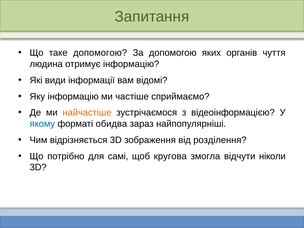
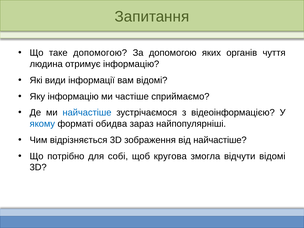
найчастіше at (87, 113) colour: orange -> blue
від розділення: розділення -> найчастіше
самі: самі -> собі
відчути ніколи: ніколи -> відомі
